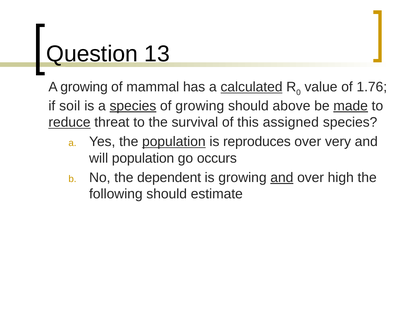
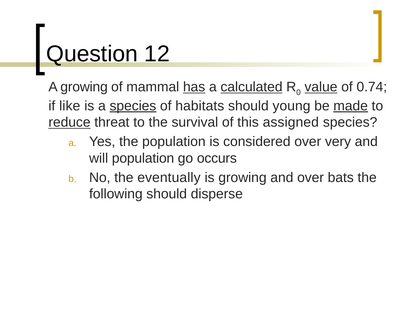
13: 13 -> 12
has underline: none -> present
value underline: none -> present
1.76: 1.76 -> 0.74
soil: soil -> like
of growing: growing -> habitats
above: above -> young
population at (174, 142) underline: present -> none
reproduces: reproduces -> considered
dependent: dependent -> eventually
and at (282, 177) underline: present -> none
high: high -> bats
estimate: estimate -> disperse
